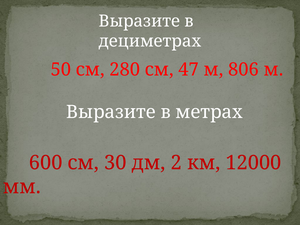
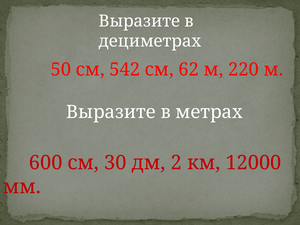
280: 280 -> 542
47: 47 -> 62
806: 806 -> 220
